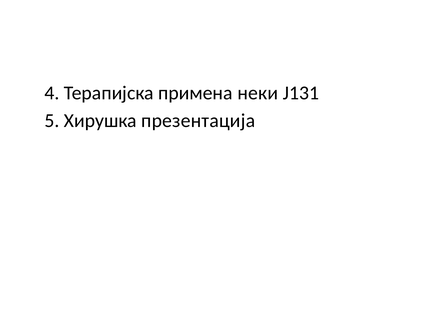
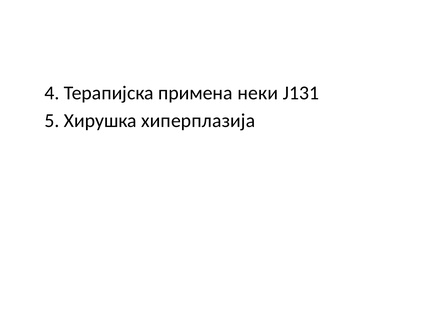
презентација: презентација -> хиперплазија
